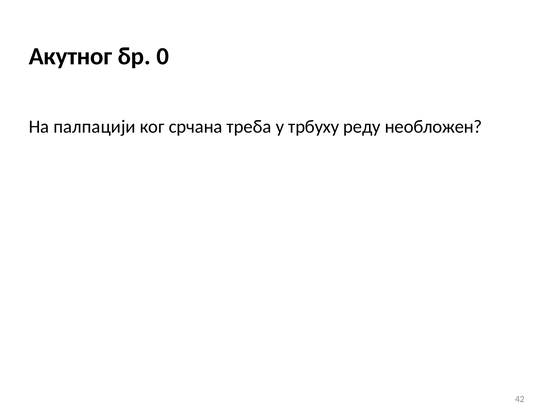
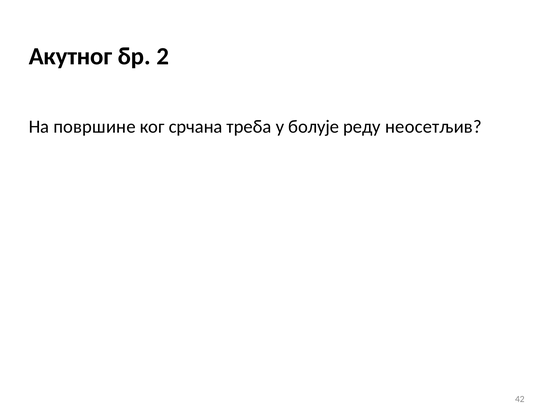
0: 0 -> 2
палпацији: палпацији -> површине
трбуху: трбуху -> болује
необложен: необложен -> неосетљив
